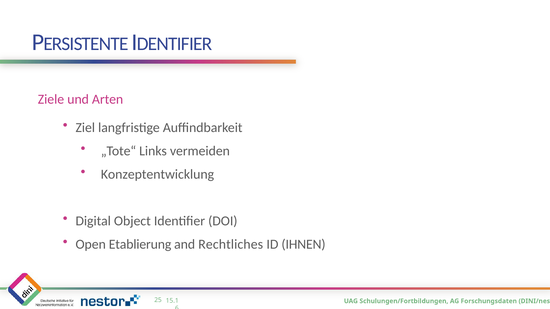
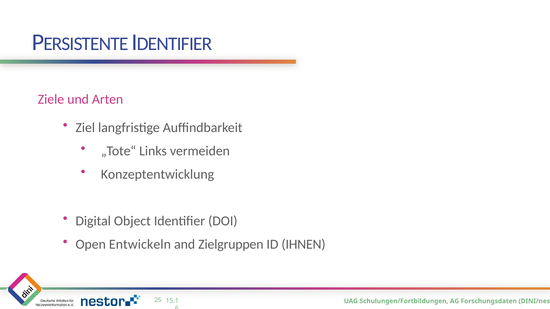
Etablierung: Etablierung -> Entwickeln
Rechtliches: Rechtliches -> Zielgruppen
